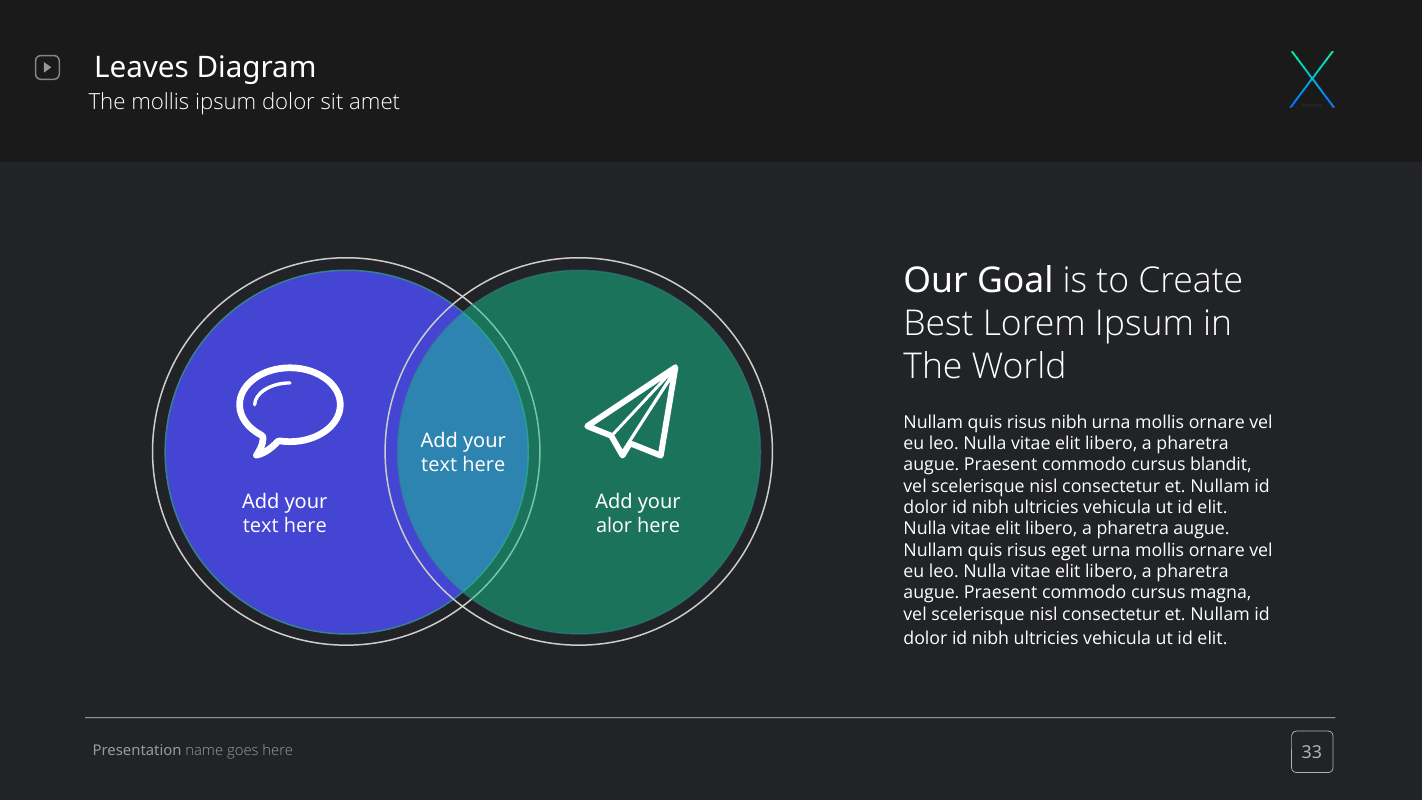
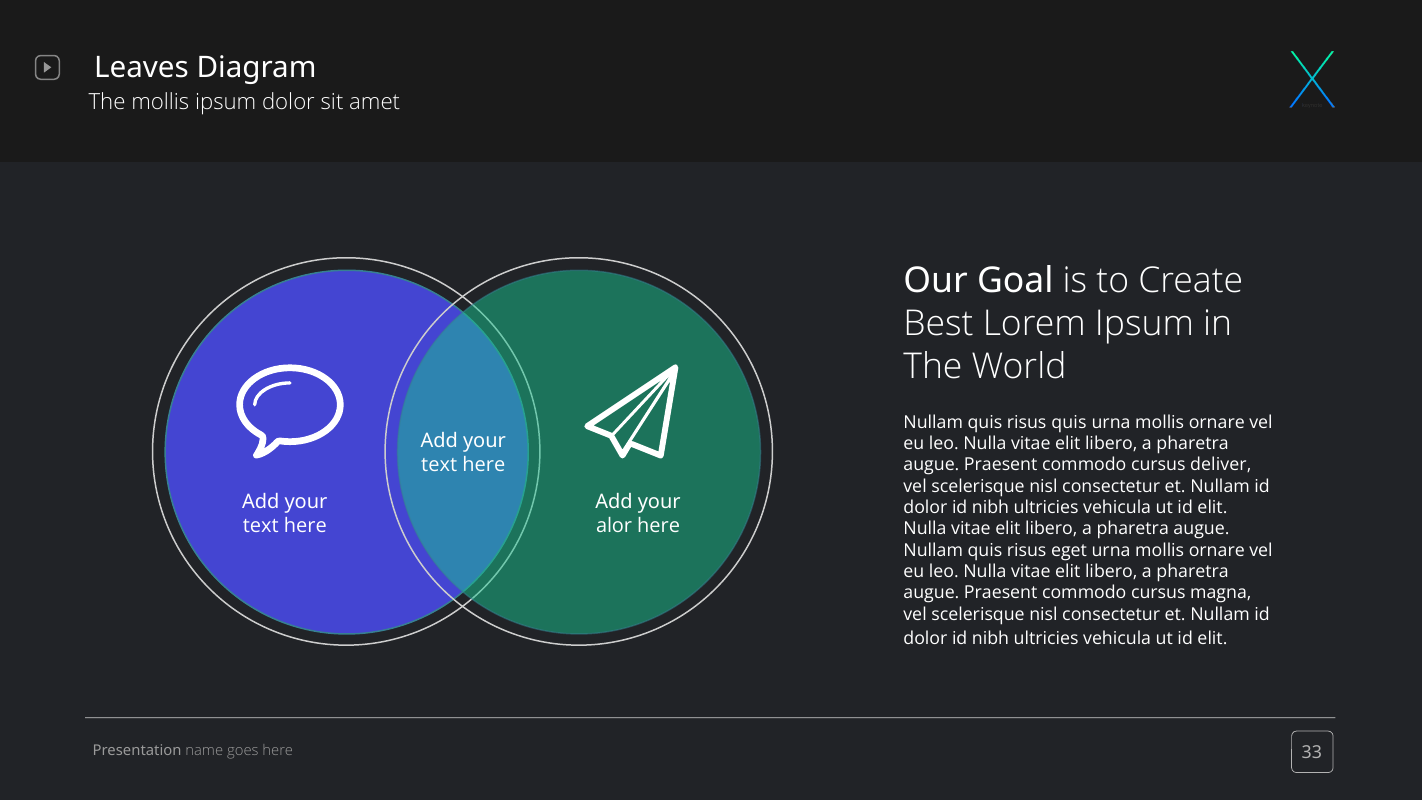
risus nibh: nibh -> quis
blandit: blandit -> deliver
